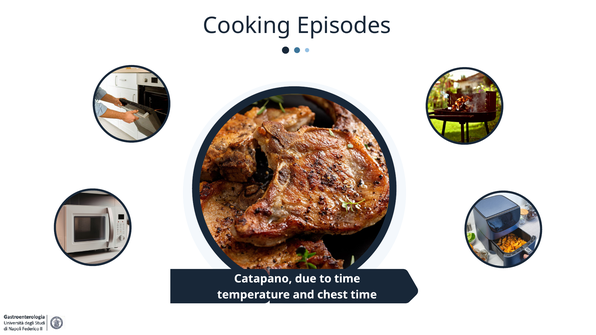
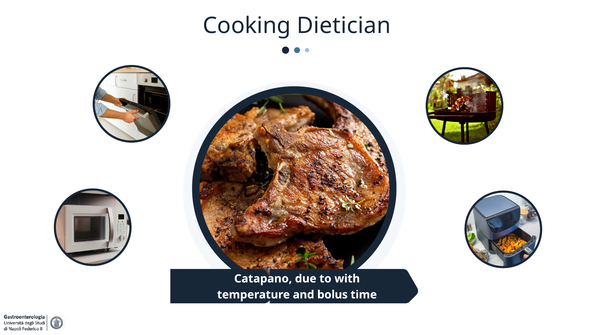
Episodes: Episodes -> Dietician
to time: time -> with
chest: chest -> bolus
